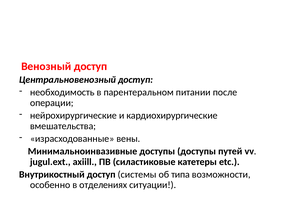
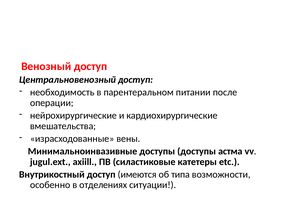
путей: путей -> астма
системы: системы -> имеются
